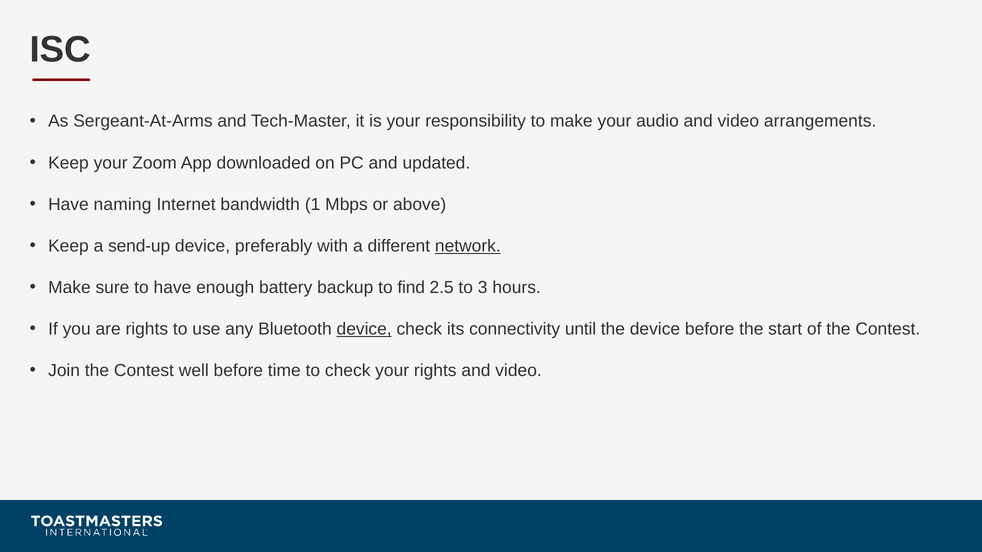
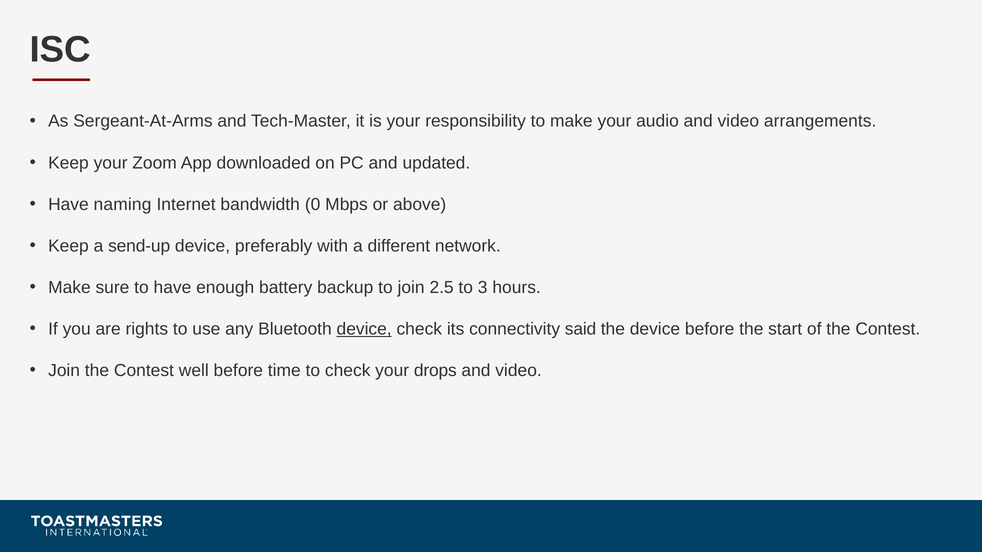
1: 1 -> 0
network underline: present -> none
to find: find -> join
until: until -> said
your rights: rights -> drops
